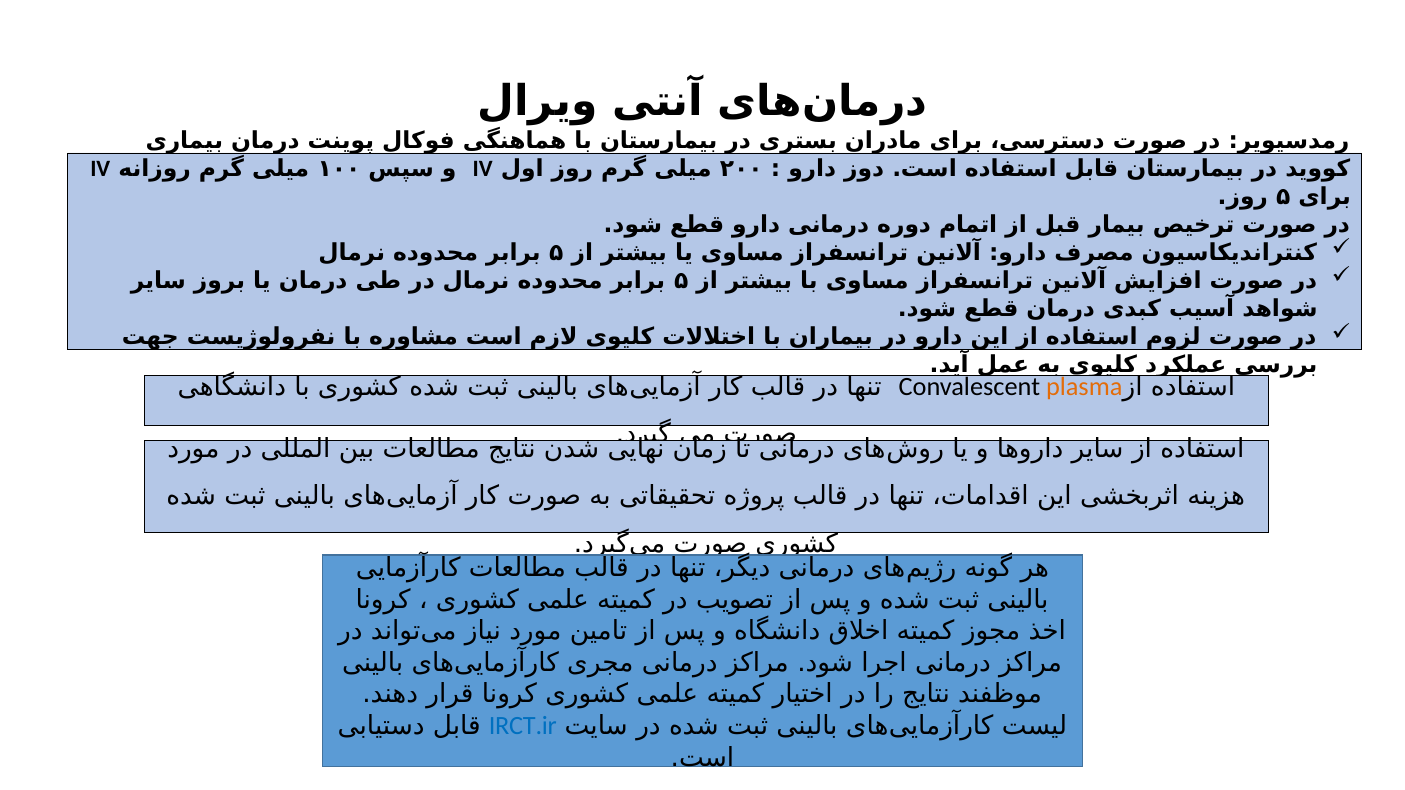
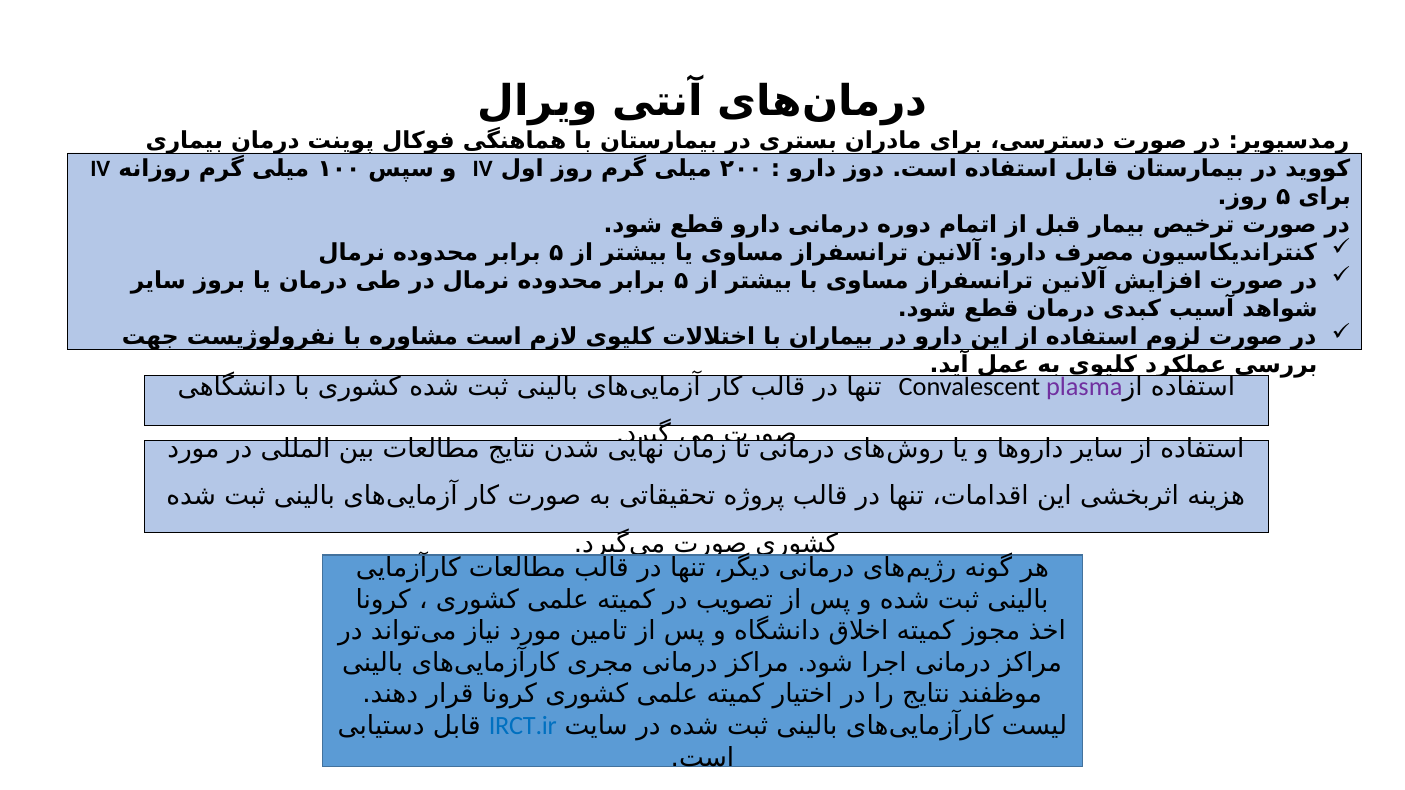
plasma colour: orange -> purple
